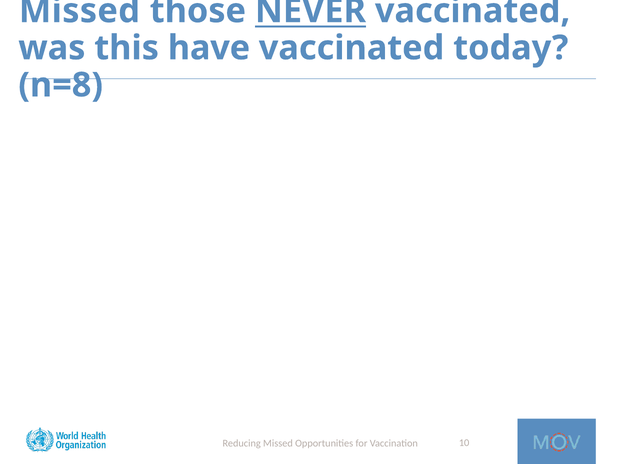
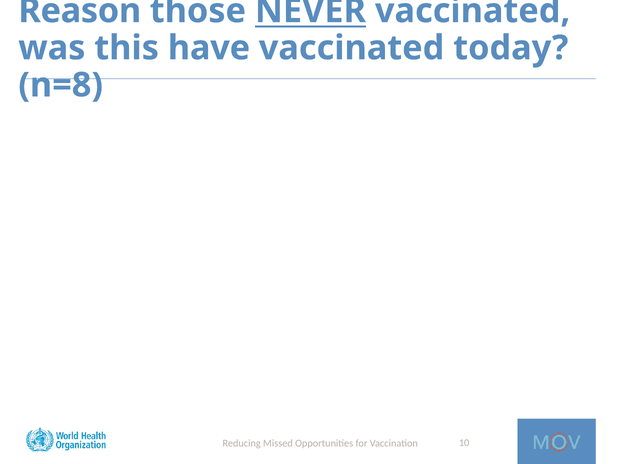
Missed at (79, 11): Missed -> Reason
